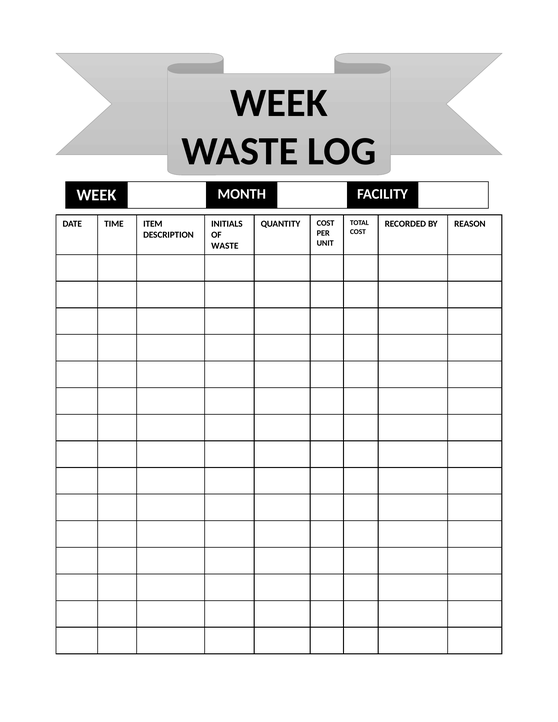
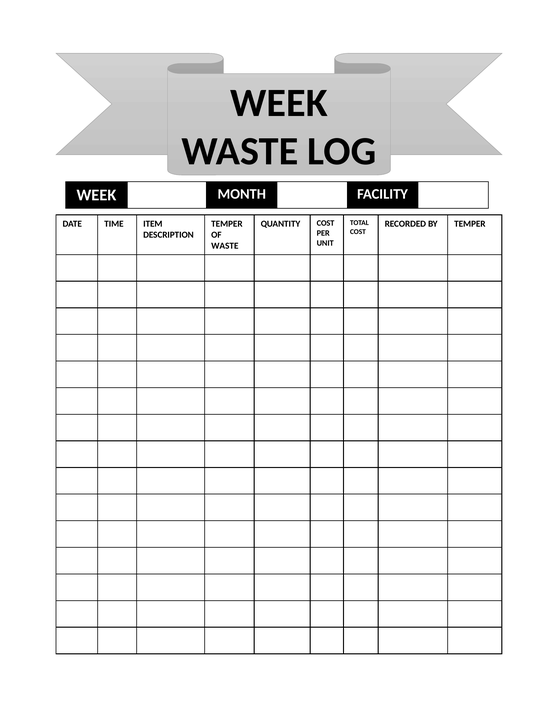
INITIALS at (227, 224): INITIALS -> TEMPER
BY REASON: REASON -> TEMPER
